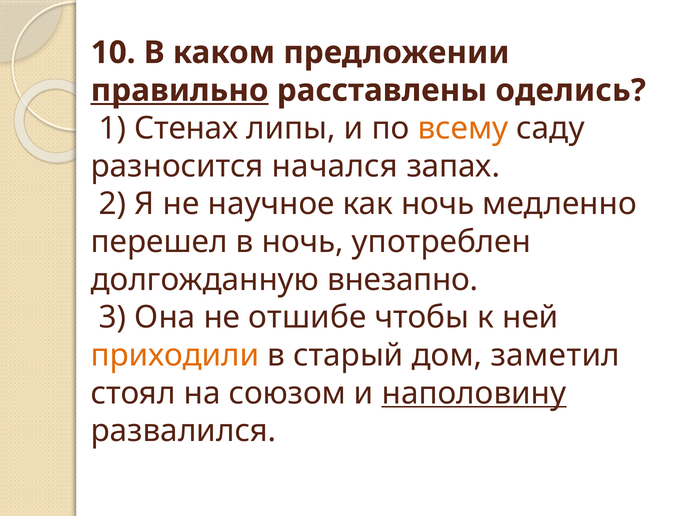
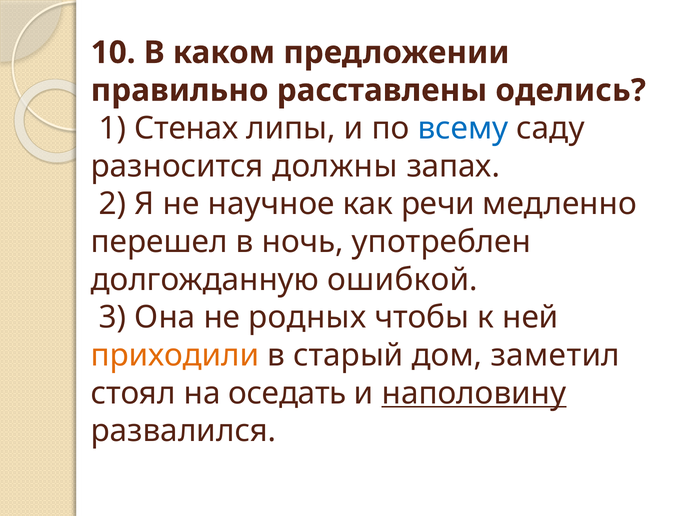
правильно underline: present -> none
всему colour: orange -> blue
начался: начался -> должны
как ночь: ночь -> речи
внезапно: внезапно -> ошибкой
отшибе: отшибе -> родных
союзом: союзом -> оседать
